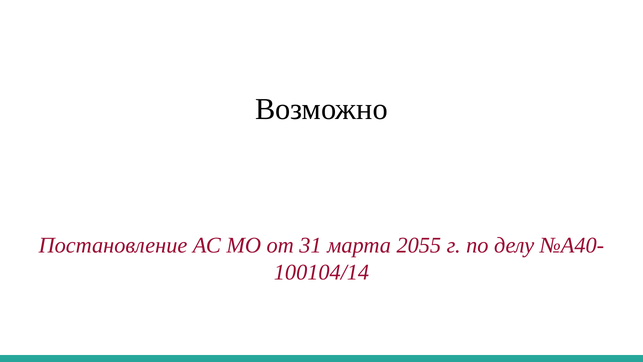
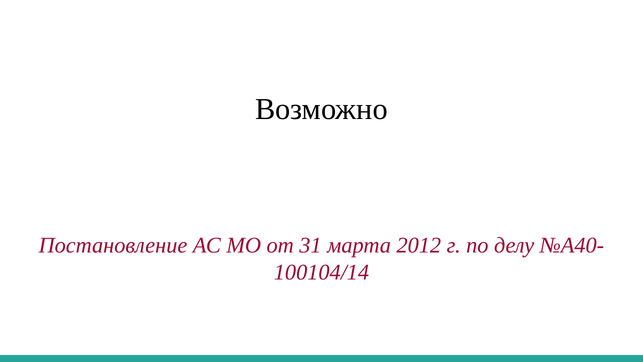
2055: 2055 -> 2012
